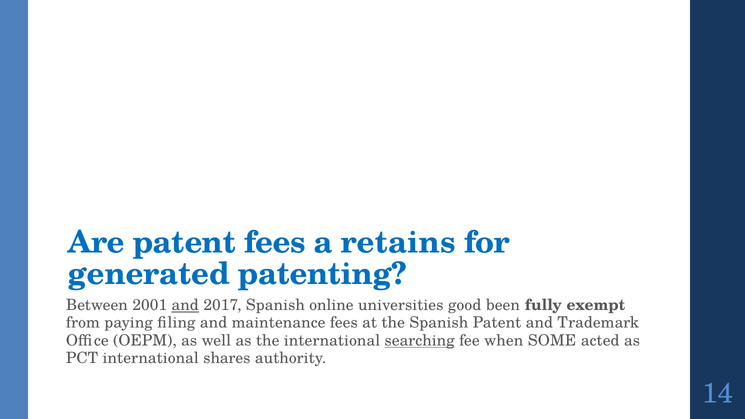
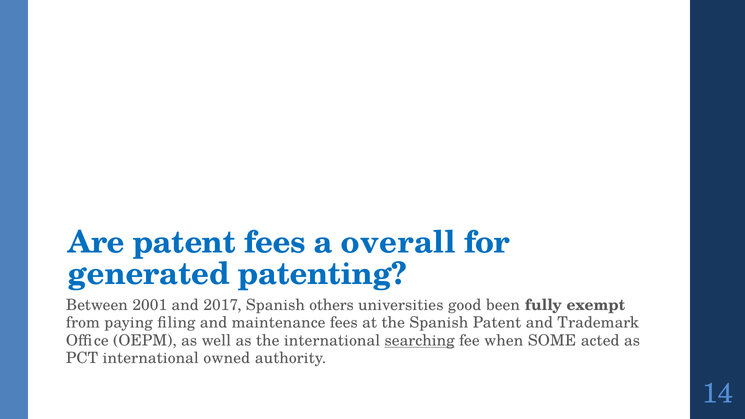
retains: retains -> overall
and at (185, 305) underline: present -> none
online: online -> others
shares: shares -> owned
